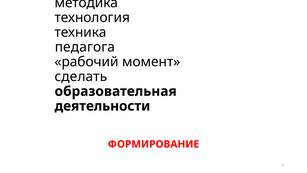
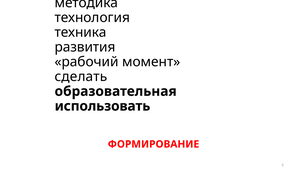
педагога: педагога -> развития
деятельности: деятельности -> использовать
